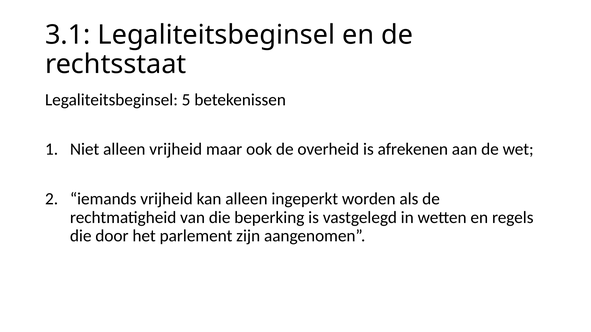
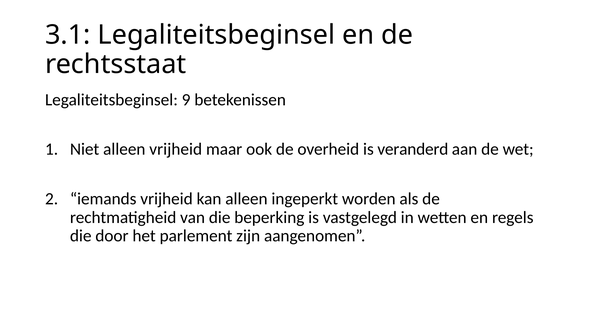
5: 5 -> 9
afrekenen: afrekenen -> veranderd
